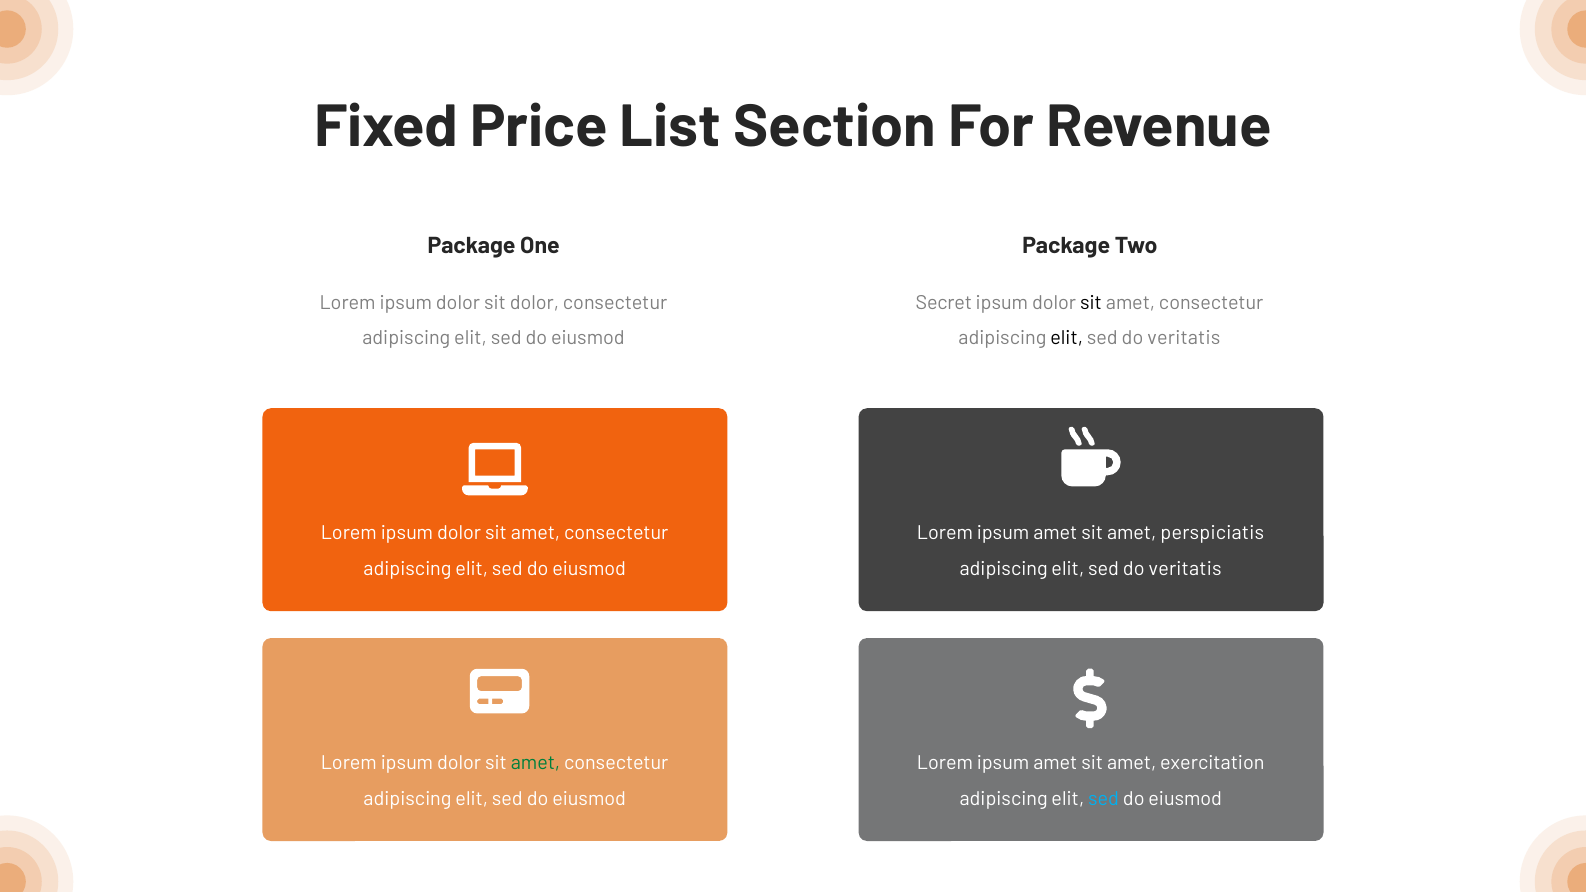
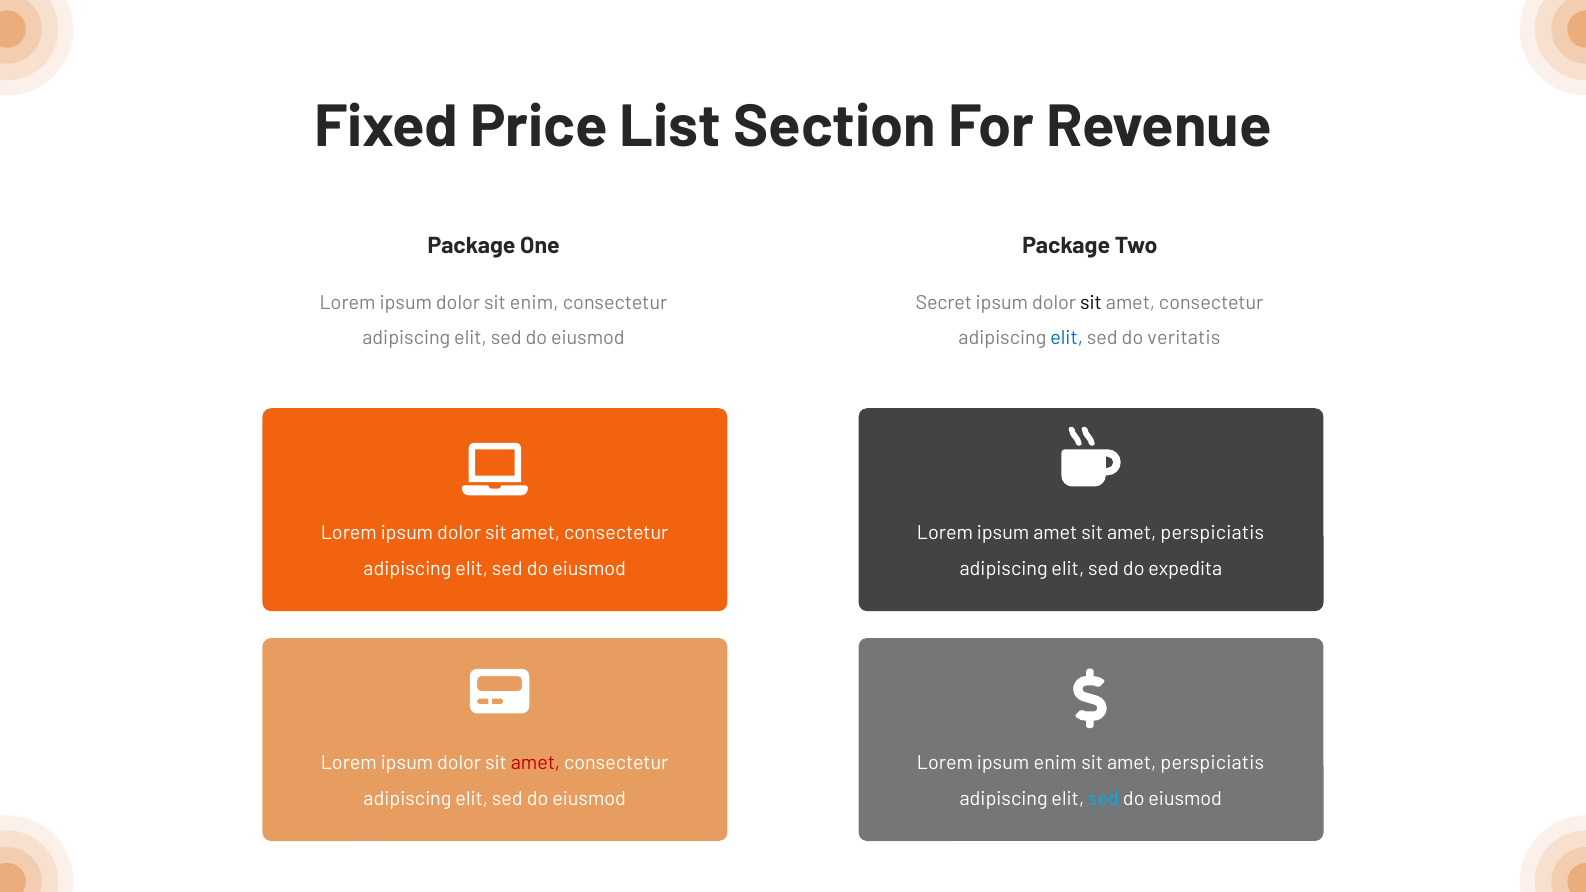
sit dolor: dolor -> enim
elit at (1067, 338) colour: black -> blue
veritatis at (1185, 569): veritatis -> expedita
amet at (536, 763) colour: green -> red
amet at (1055, 763): amet -> enim
exercitation at (1212, 763): exercitation -> perspiciatis
